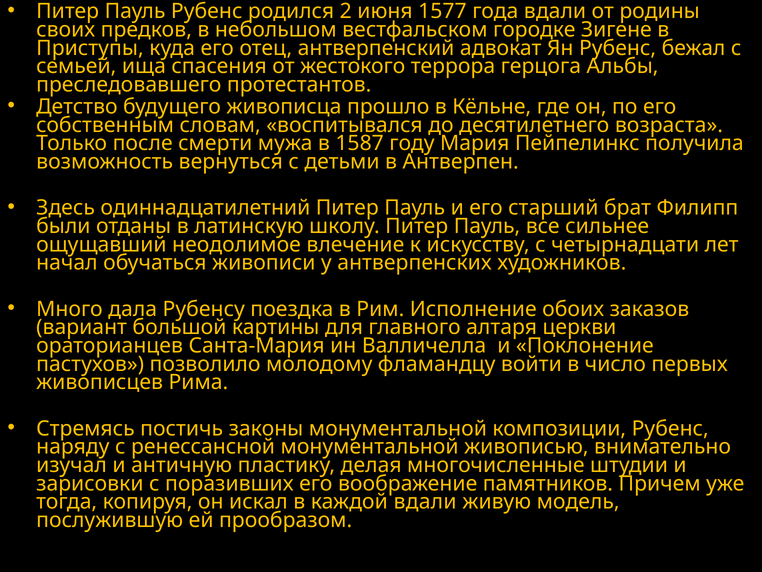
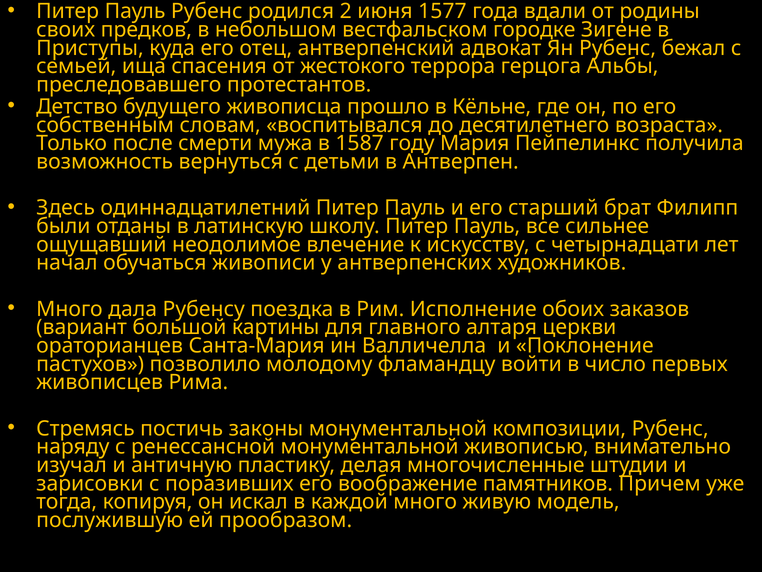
каждой вдали: вдали -> много
